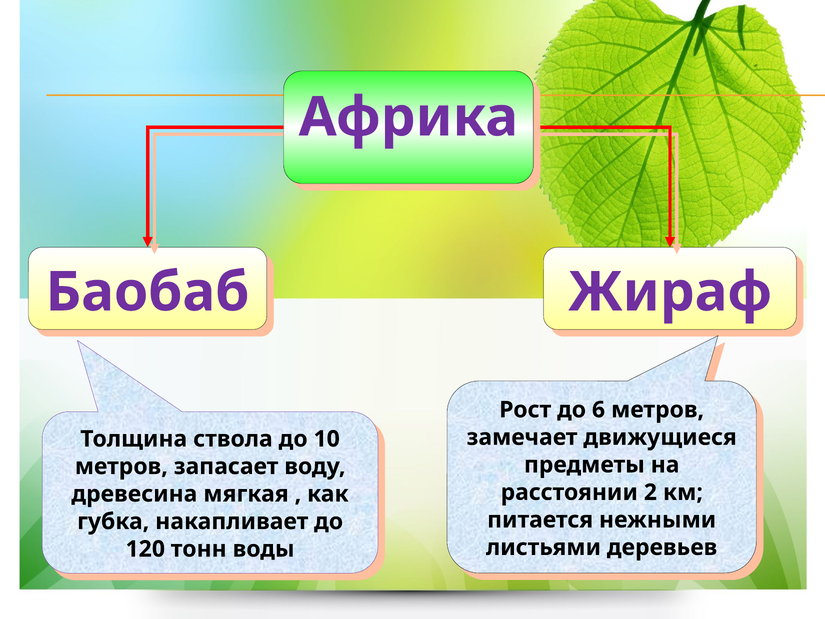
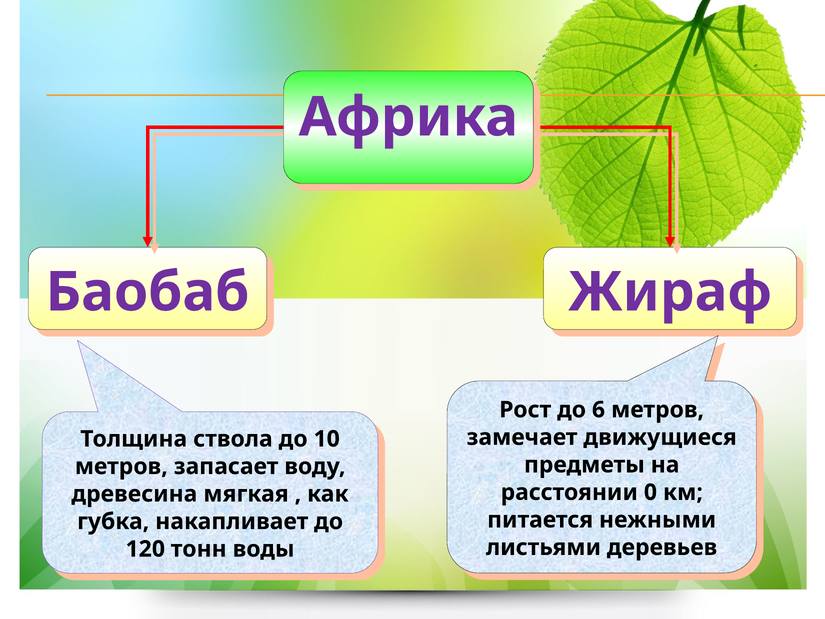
2: 2 -> 0
